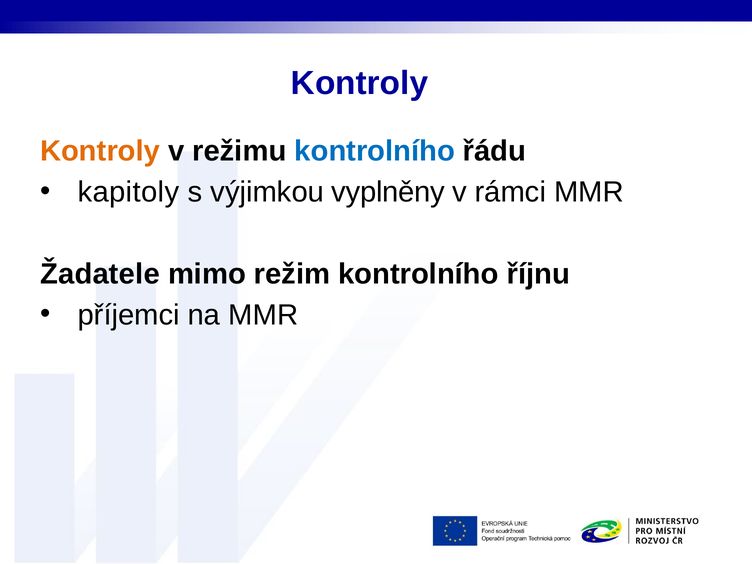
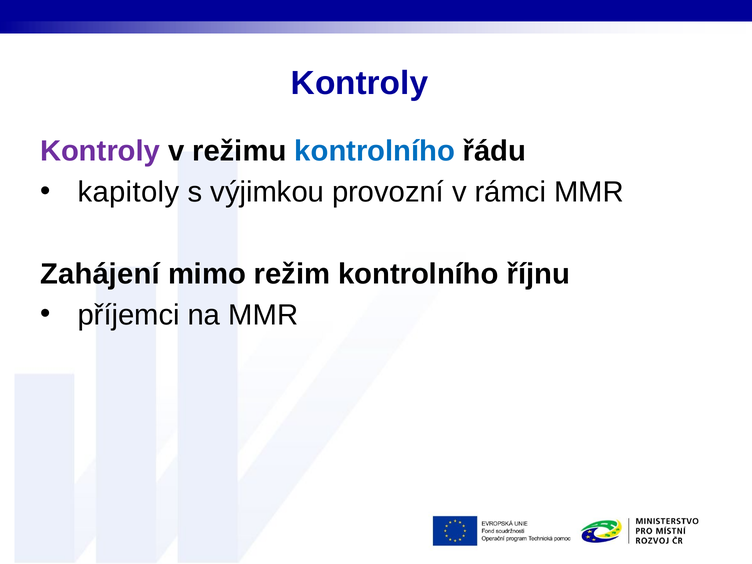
Kontroly at (100, 151) colour: orange -> purple
vyplněny: vyplněny -> provozní
Žadatele: Žadatele -> Zahájení
